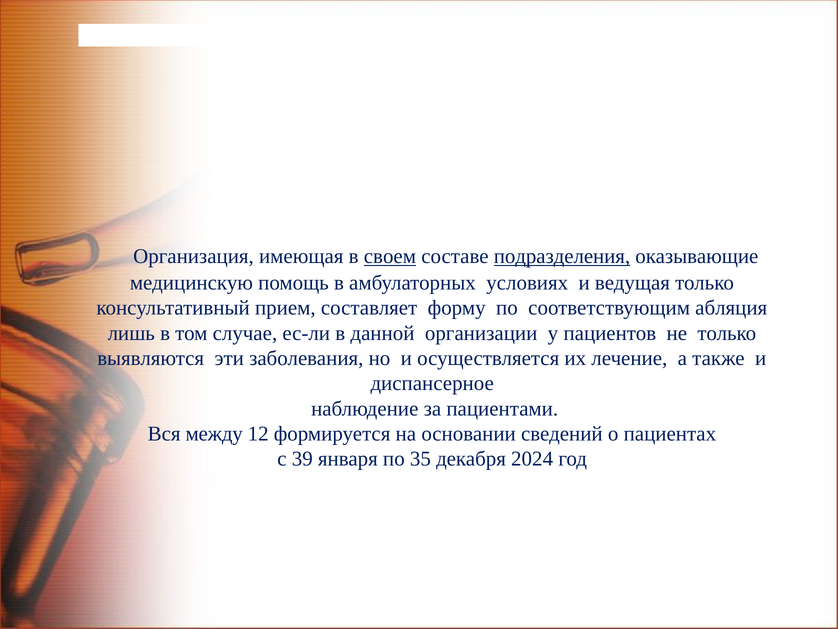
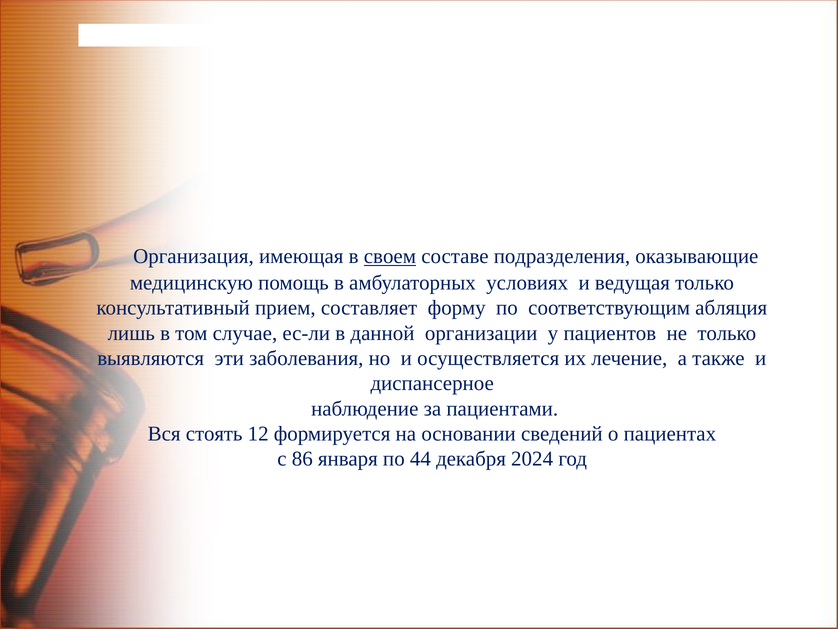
подразделения underline: present -> none
между: между -> стоять
39: 39 -> 86
35: 35 -> 44
